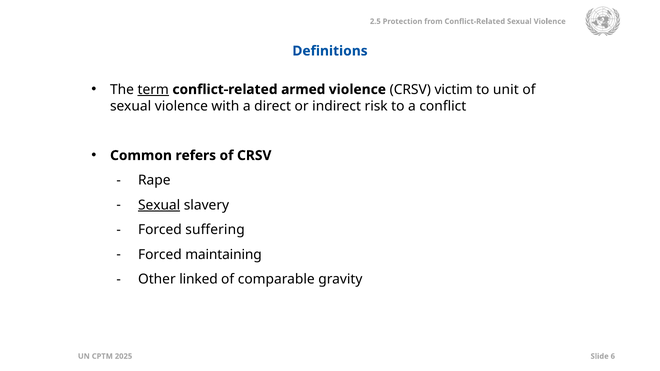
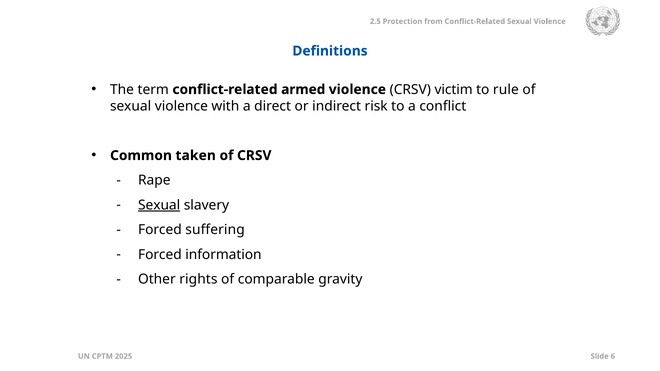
term underline: present -> none
unit: unit -> rule
refers: refers -> taken
maintaining: maintaining -> information
linked: linked -> rights
